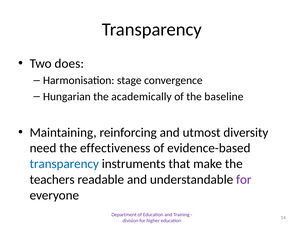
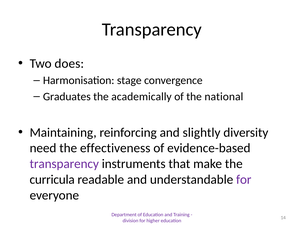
Hungarian: Hungarian -> Graduates
baseline: baseline -> national
utmost: utmost -> slightly
transparency at (64, 164) colour: blue -> purple
teachers: teachers -> curricula
